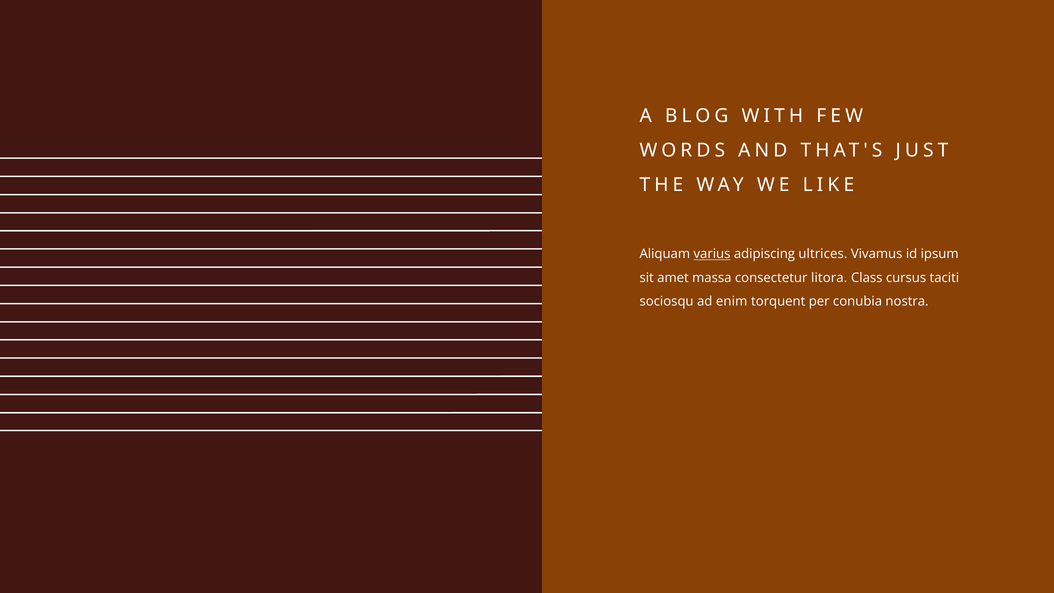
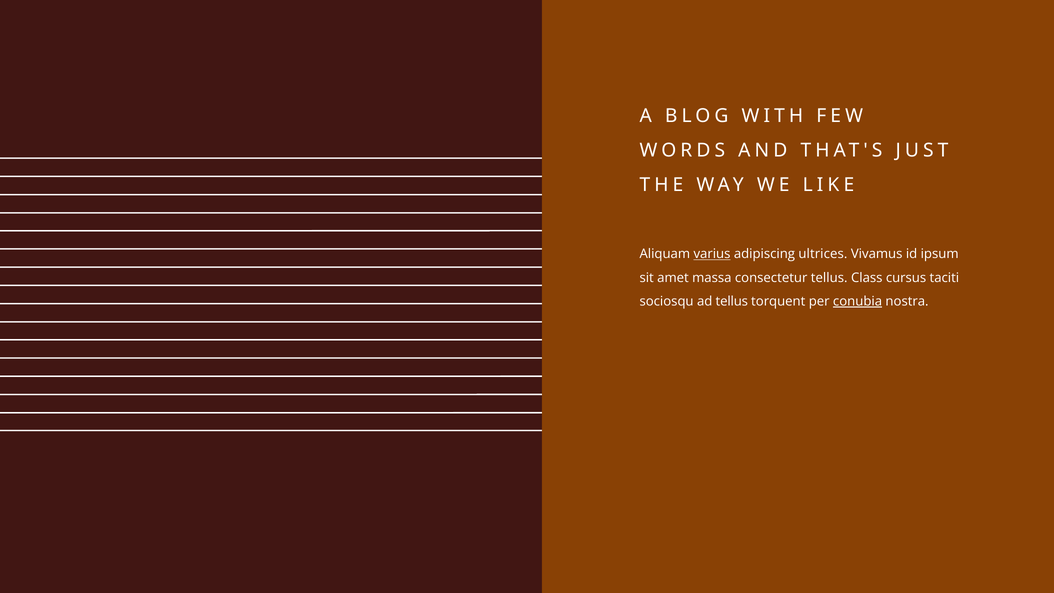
consectetur litora: litora -> tellus
ad enim: enim -> tellus
conubia underline: none -> present
